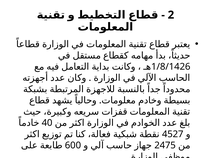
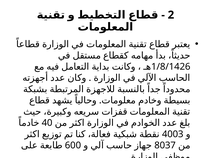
4527: 4527 -> 4003
2475: 2475 -> 8037
